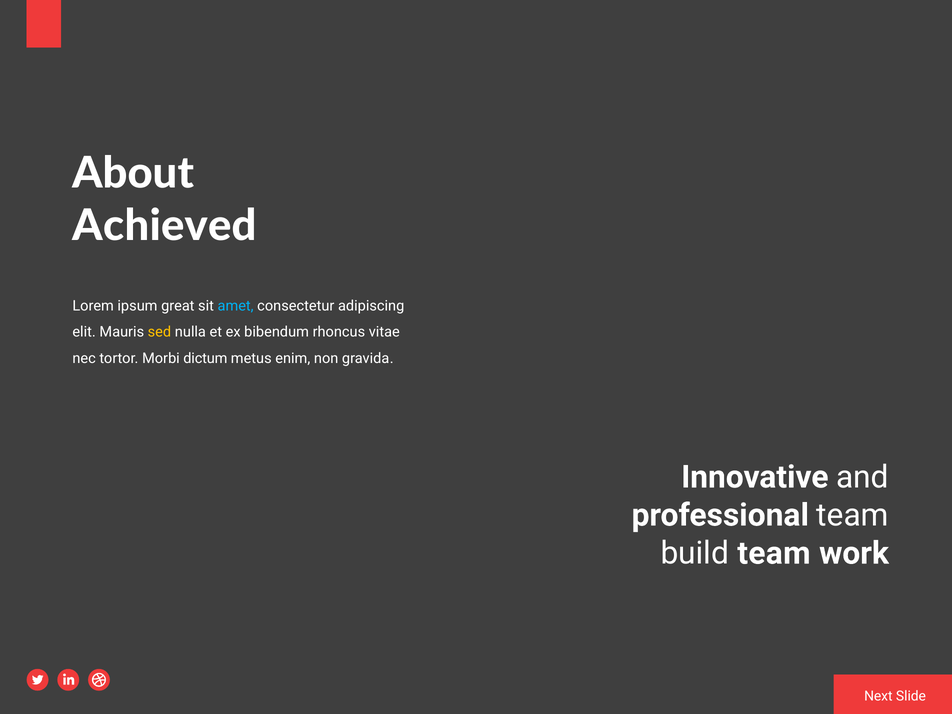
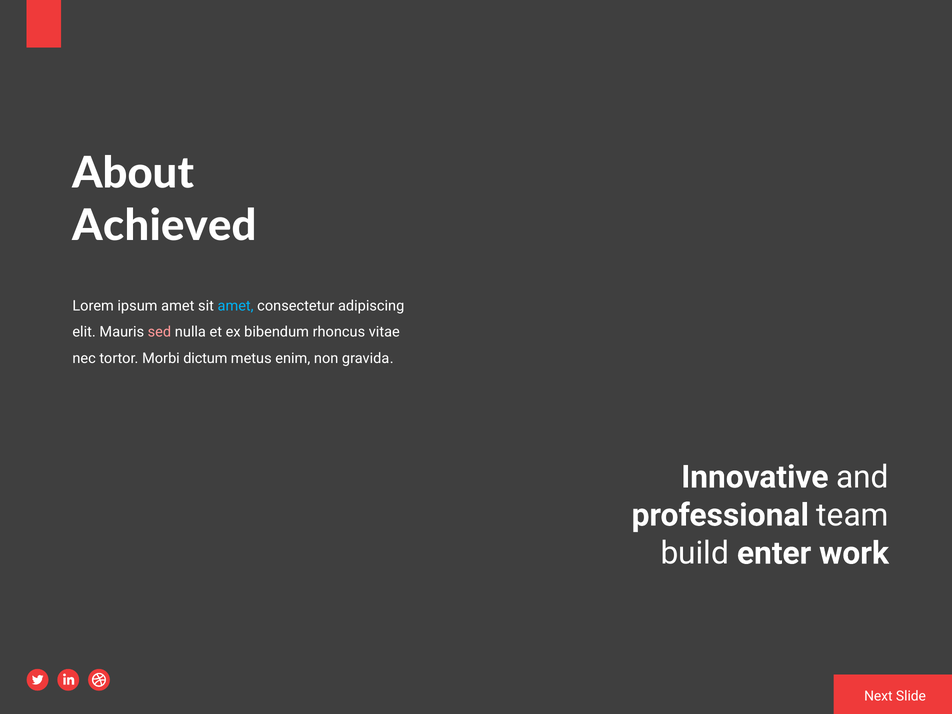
ipsum great: great -> amet
sed colour: yellow -> pink
build team: team -> enter
